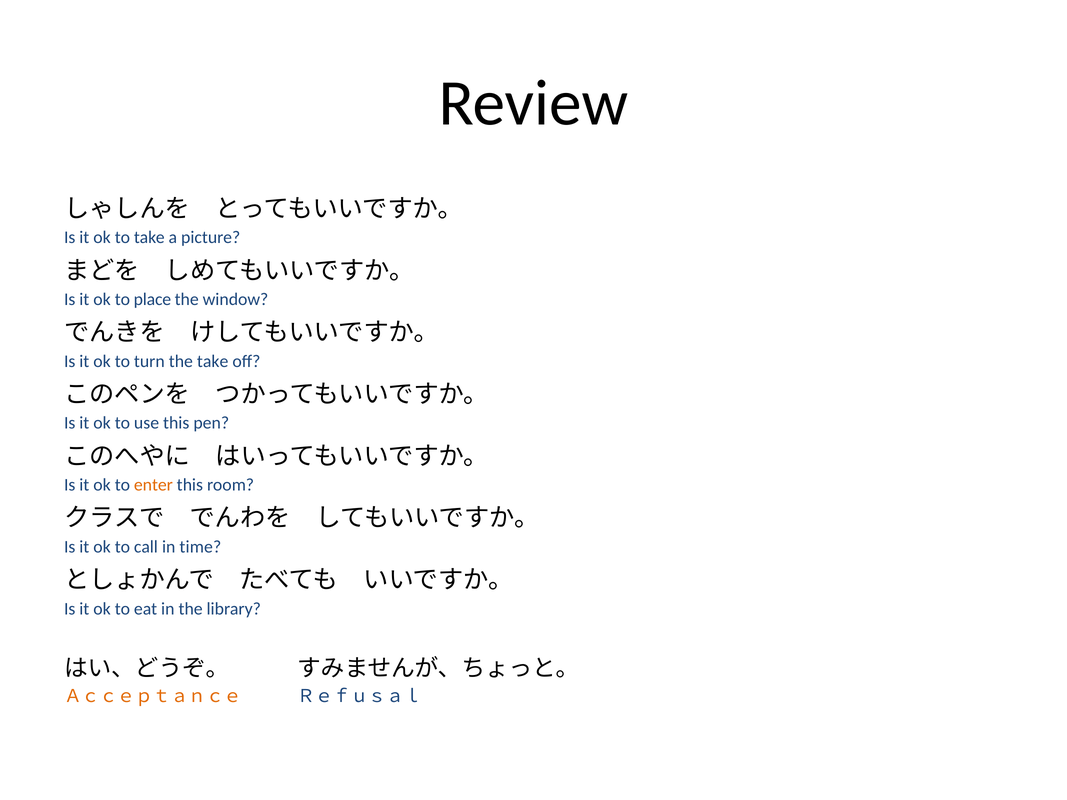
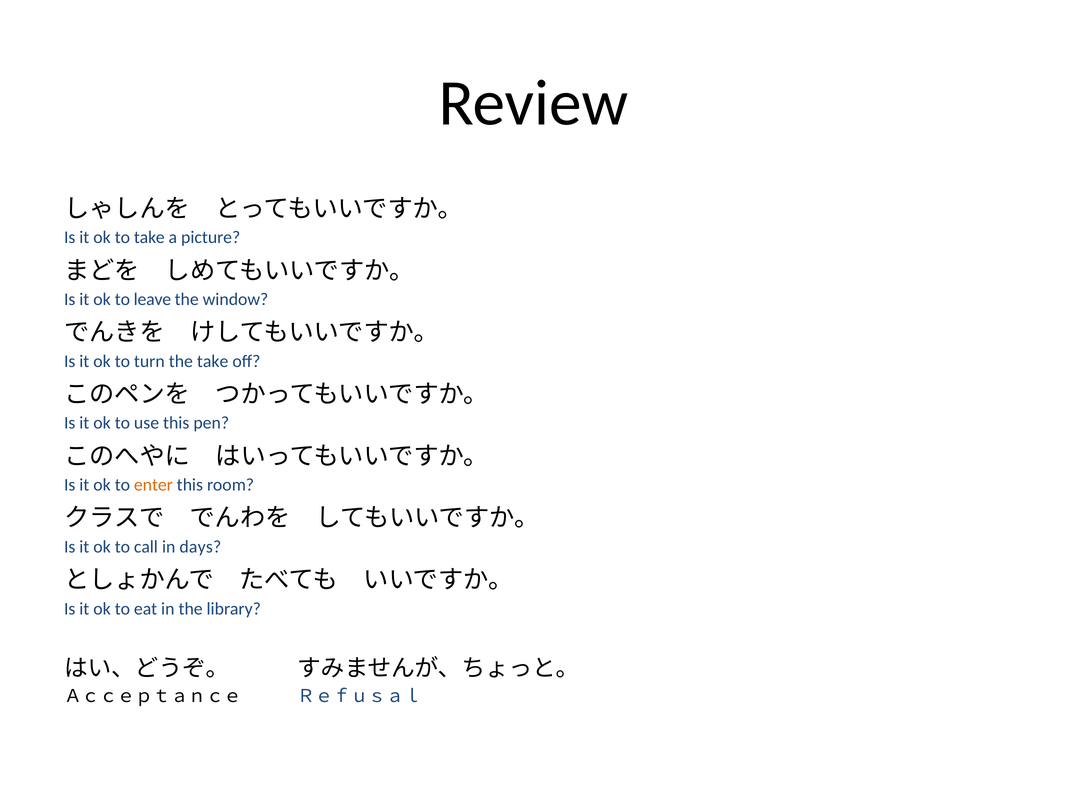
place: place -> leave
time: time -> days
Ａｃｃｅｐｔａｎｃｅ colour: orange -> black
